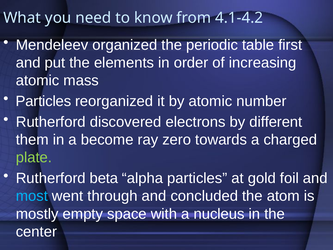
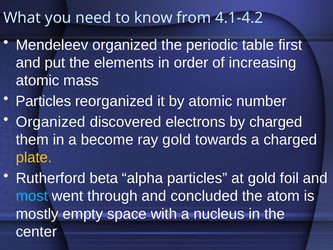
Rutherford at (51, 122): Rutherford -> Organized
by different: different -> charged
ray zero: zero -> gold
plate colour: light green -> yellow
